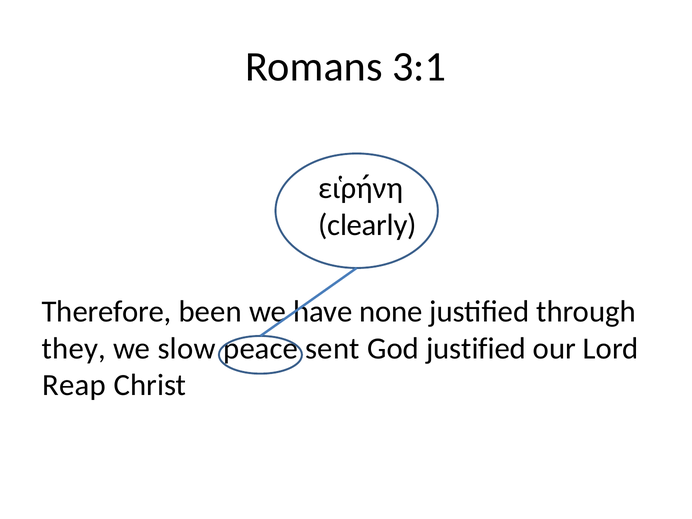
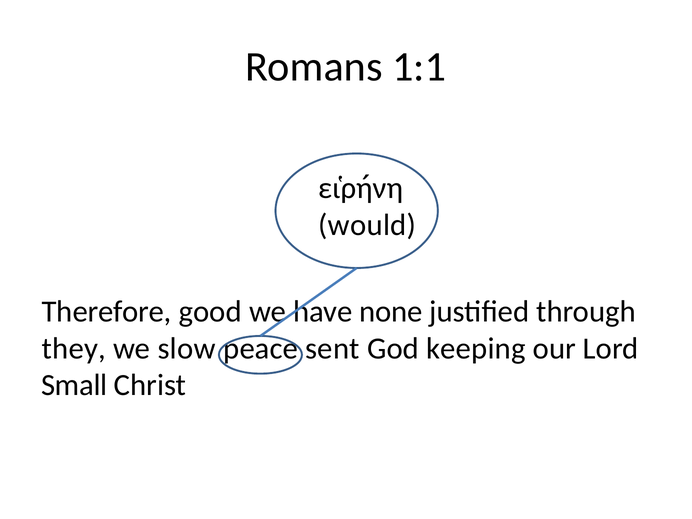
3:1: 3:1 -> 1:1
clearly: clearly -> would
been: been -> good
God justified: justified -> keeping
Reap: Reap -> Small
